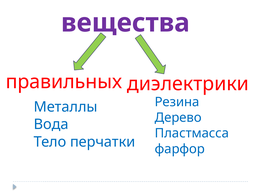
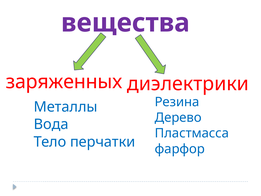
правильных: правильных -> заряженных
